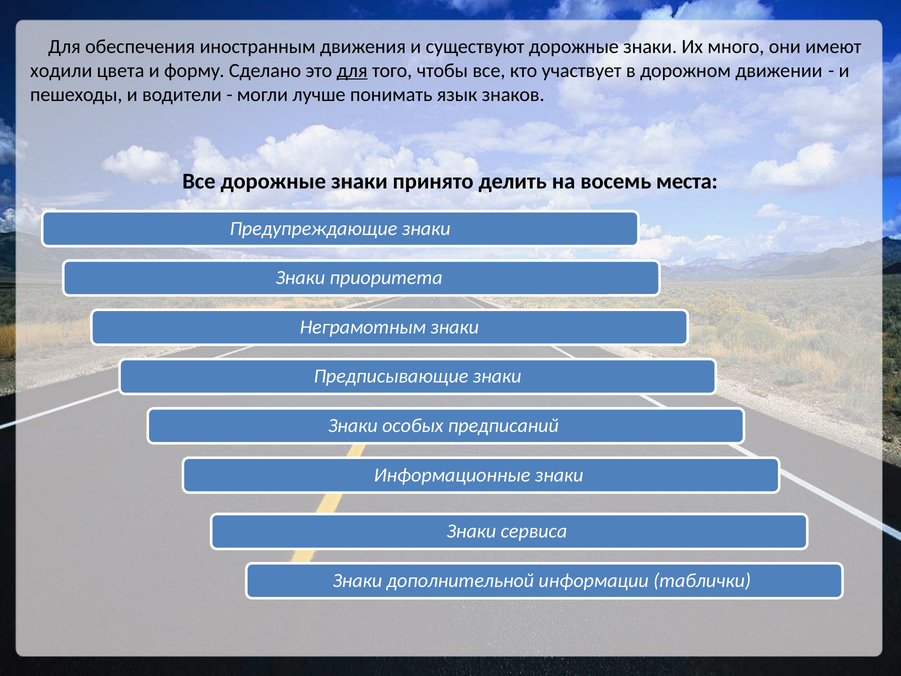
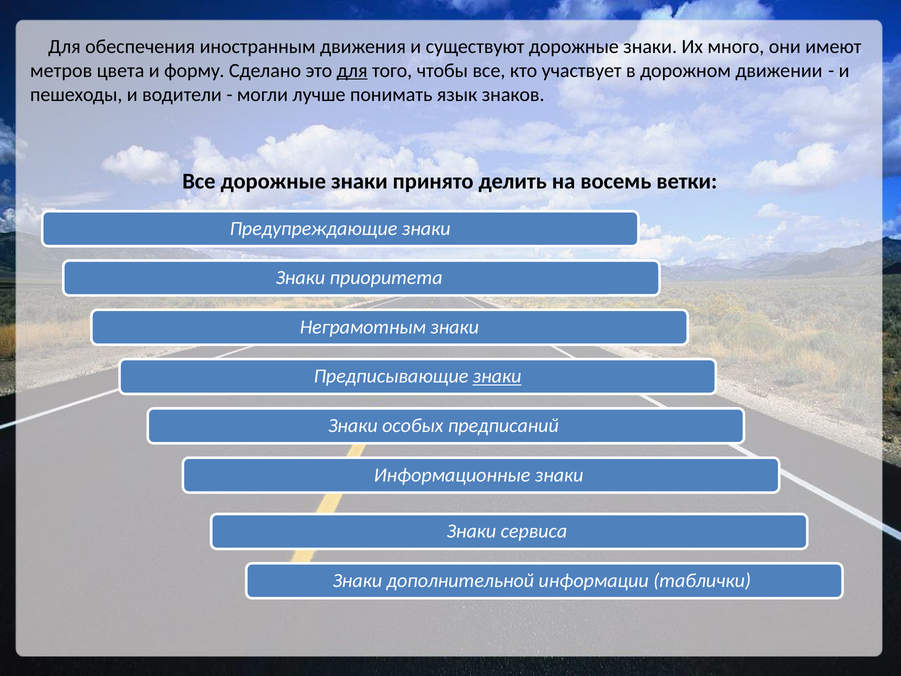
ходили: ходили -> метров
места: места -> ветки
знаки at (497, 376) underline: none -> present
